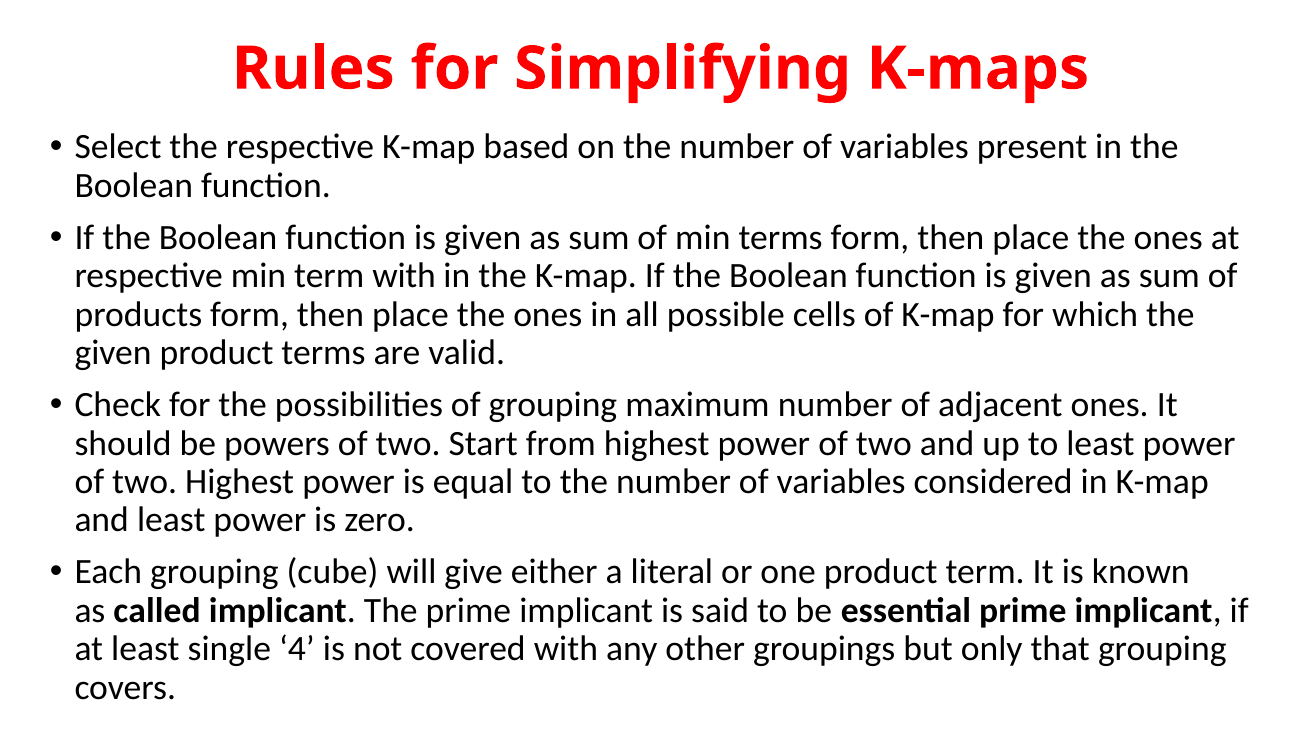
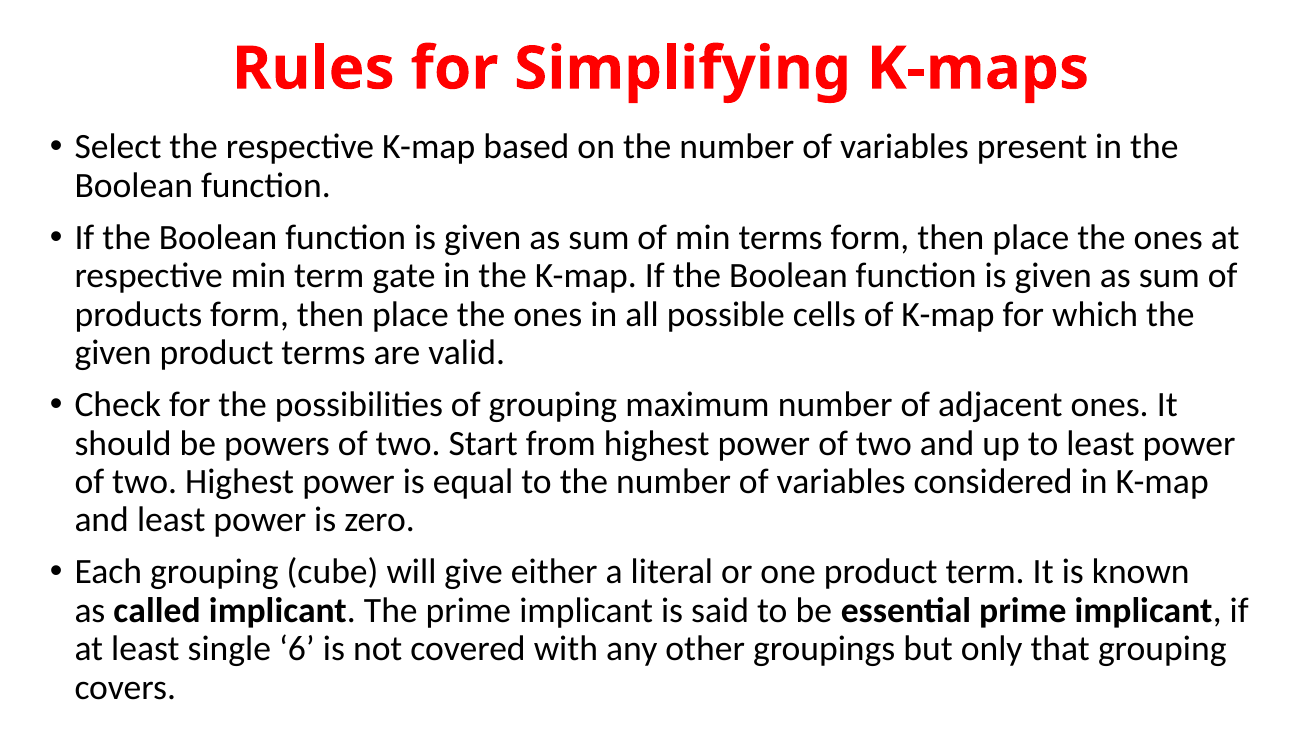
term with: with -> gate
4: 4 -> 6
